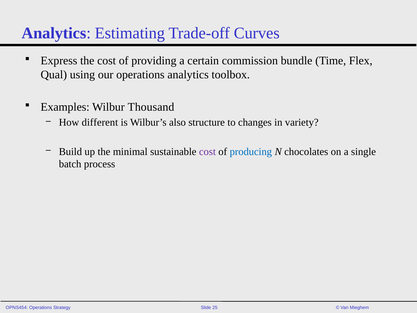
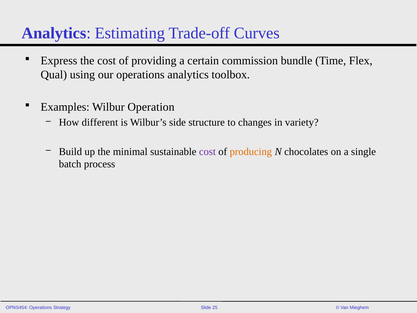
Thousand: Thousand -> Operation
also: also -> side
producing colour: blue -> orange
